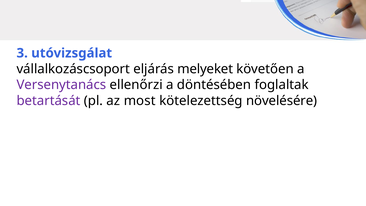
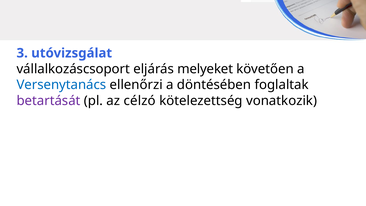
Versenytanács colour: purple -> blue
most: most -> célzó
növelésére: növelésére -> vonatkozik
